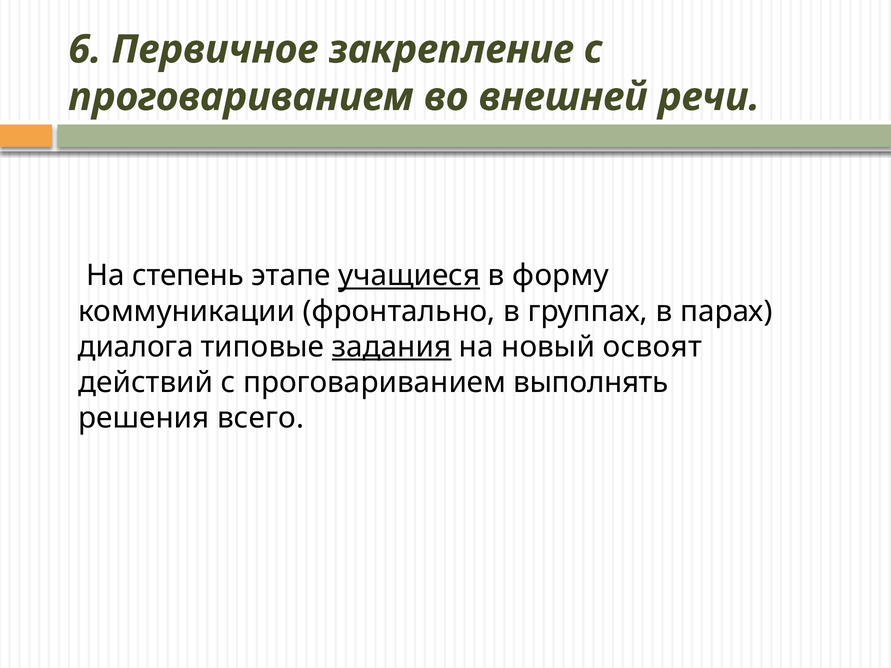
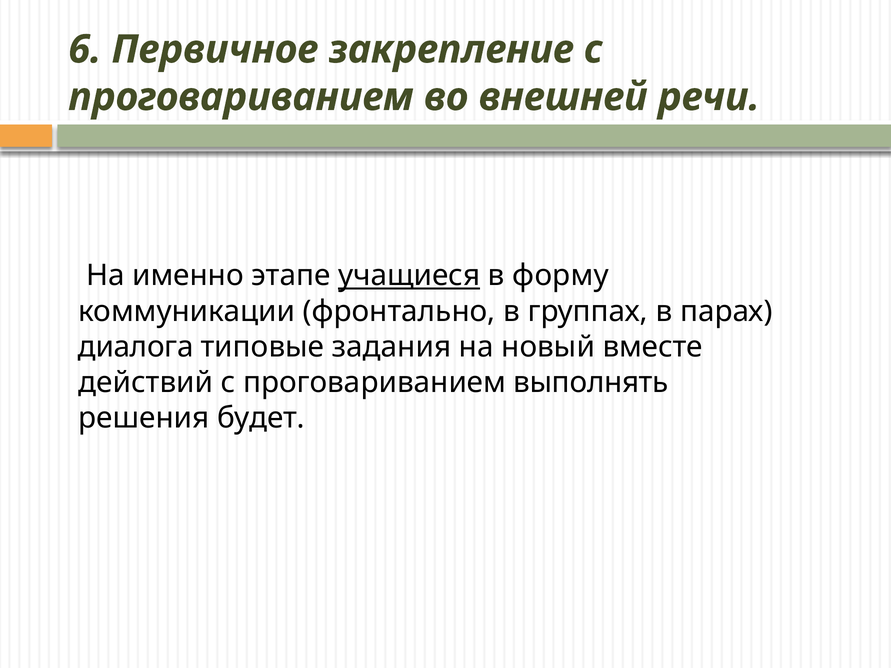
степень: степень -> именно
задания underline: present -> none
освоят: освоят -> вместе
всего: всего -> будет
